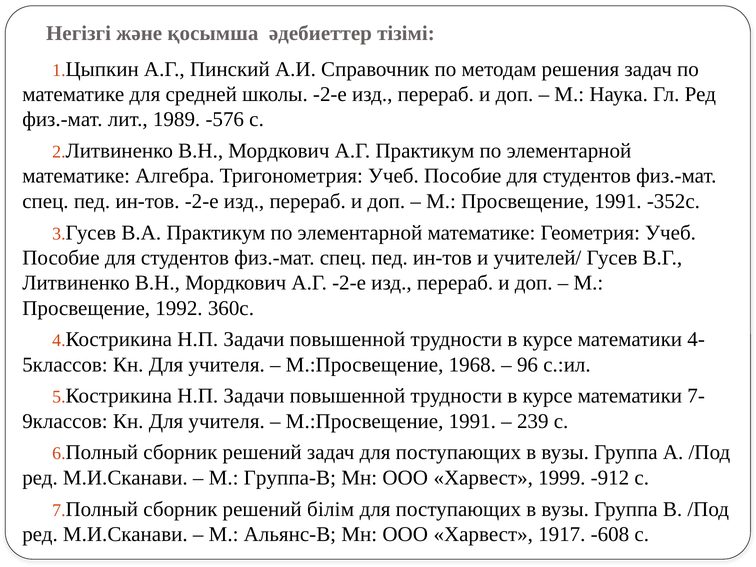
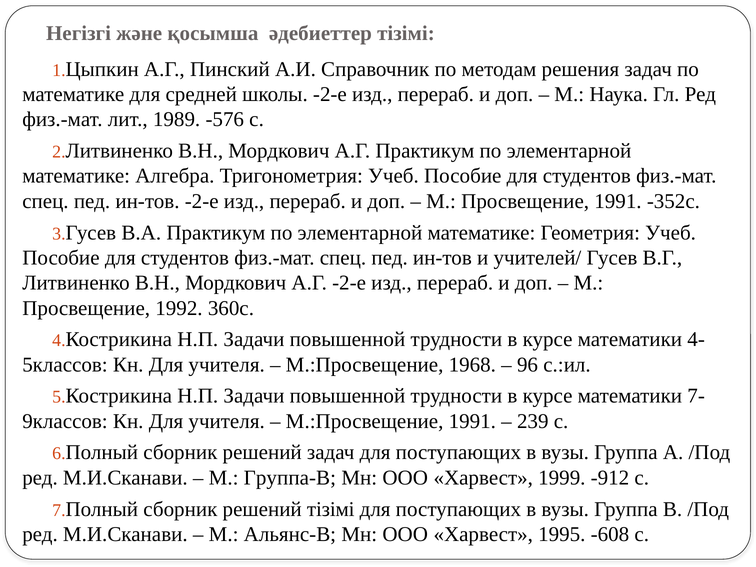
решений білім: білім -> тізімі
1917: 1917 -> 1995
